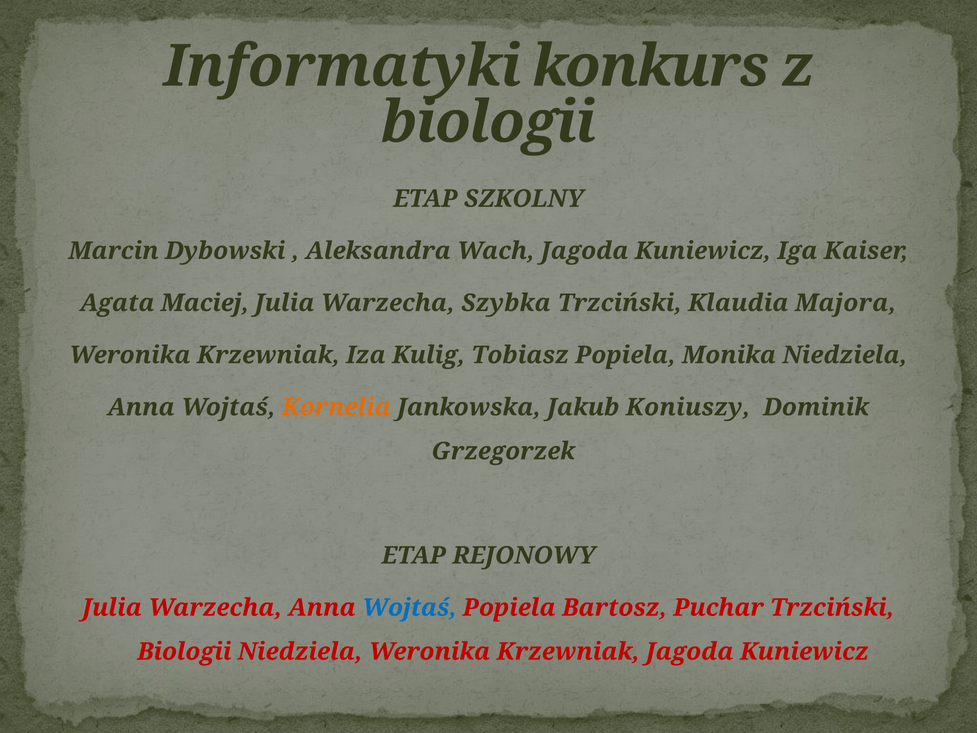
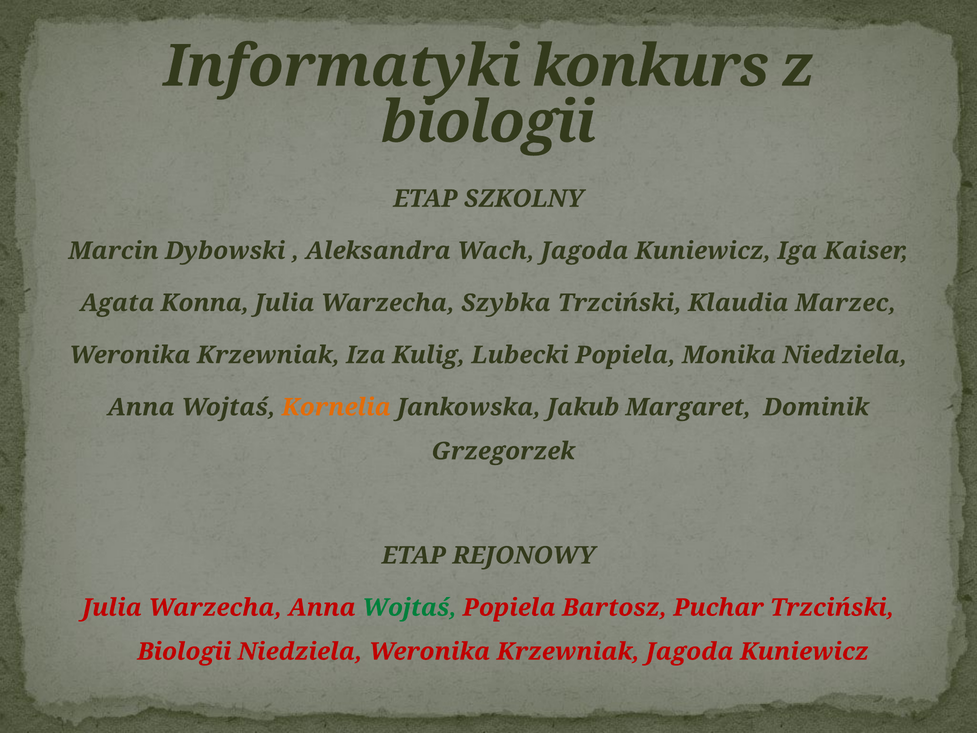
Maciej: Maciej -> Konna
Majora: Majora -> Marzec
Tobiasz: Tobiasz -> Lubecki
Koniuszy: Koniuszy -> Margaret
Wojtaś at (409, 607) colour: blue -> green
